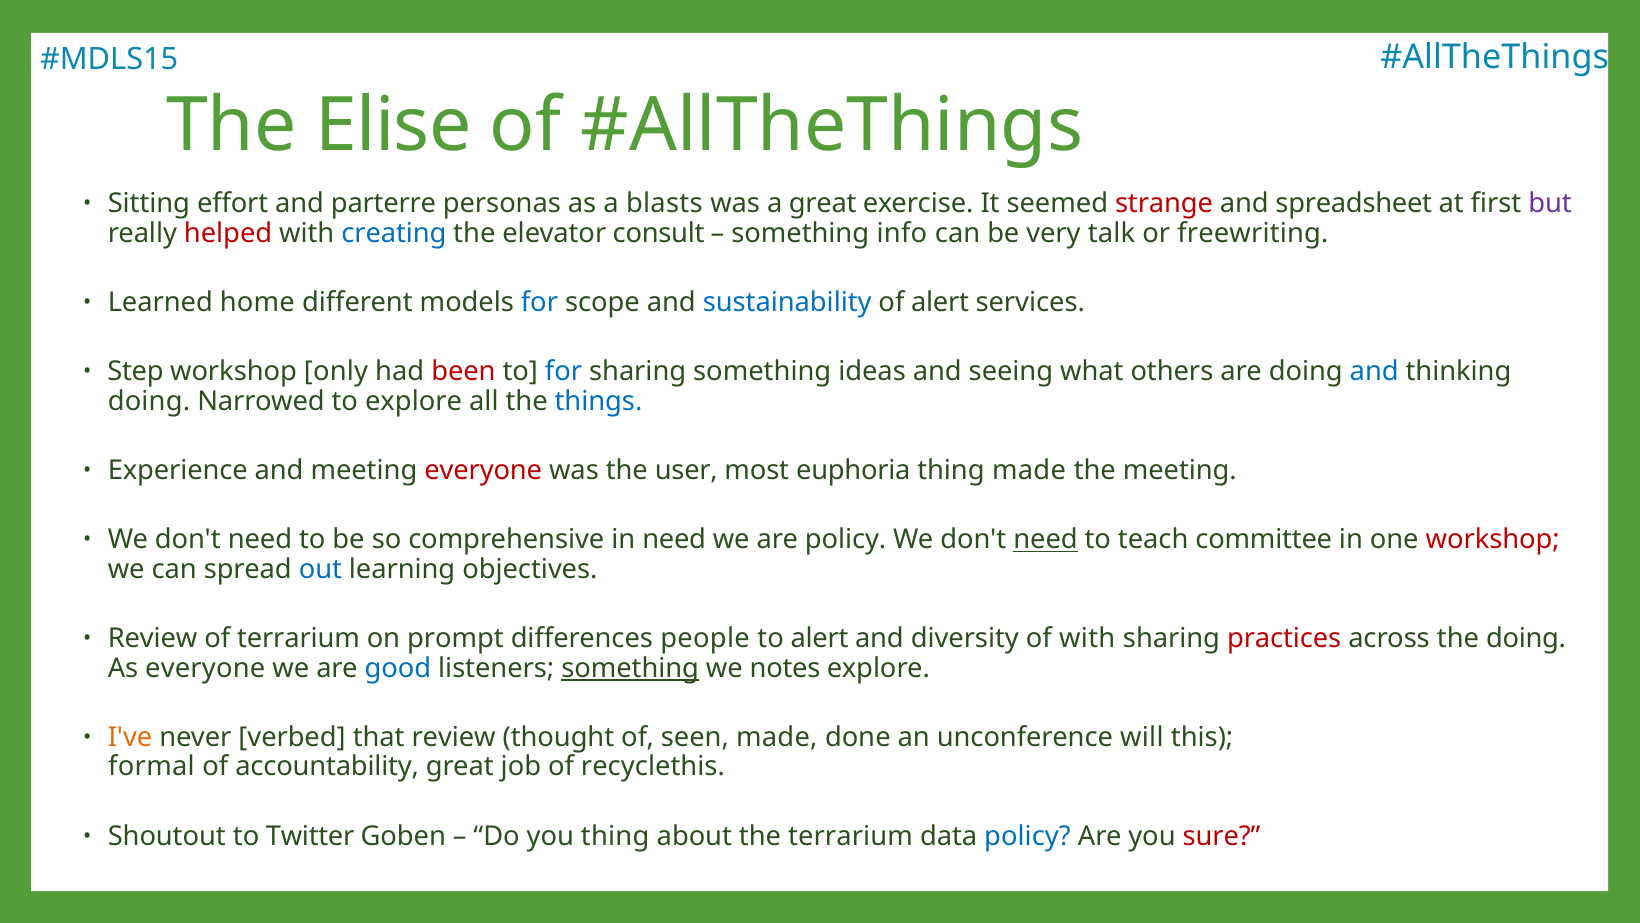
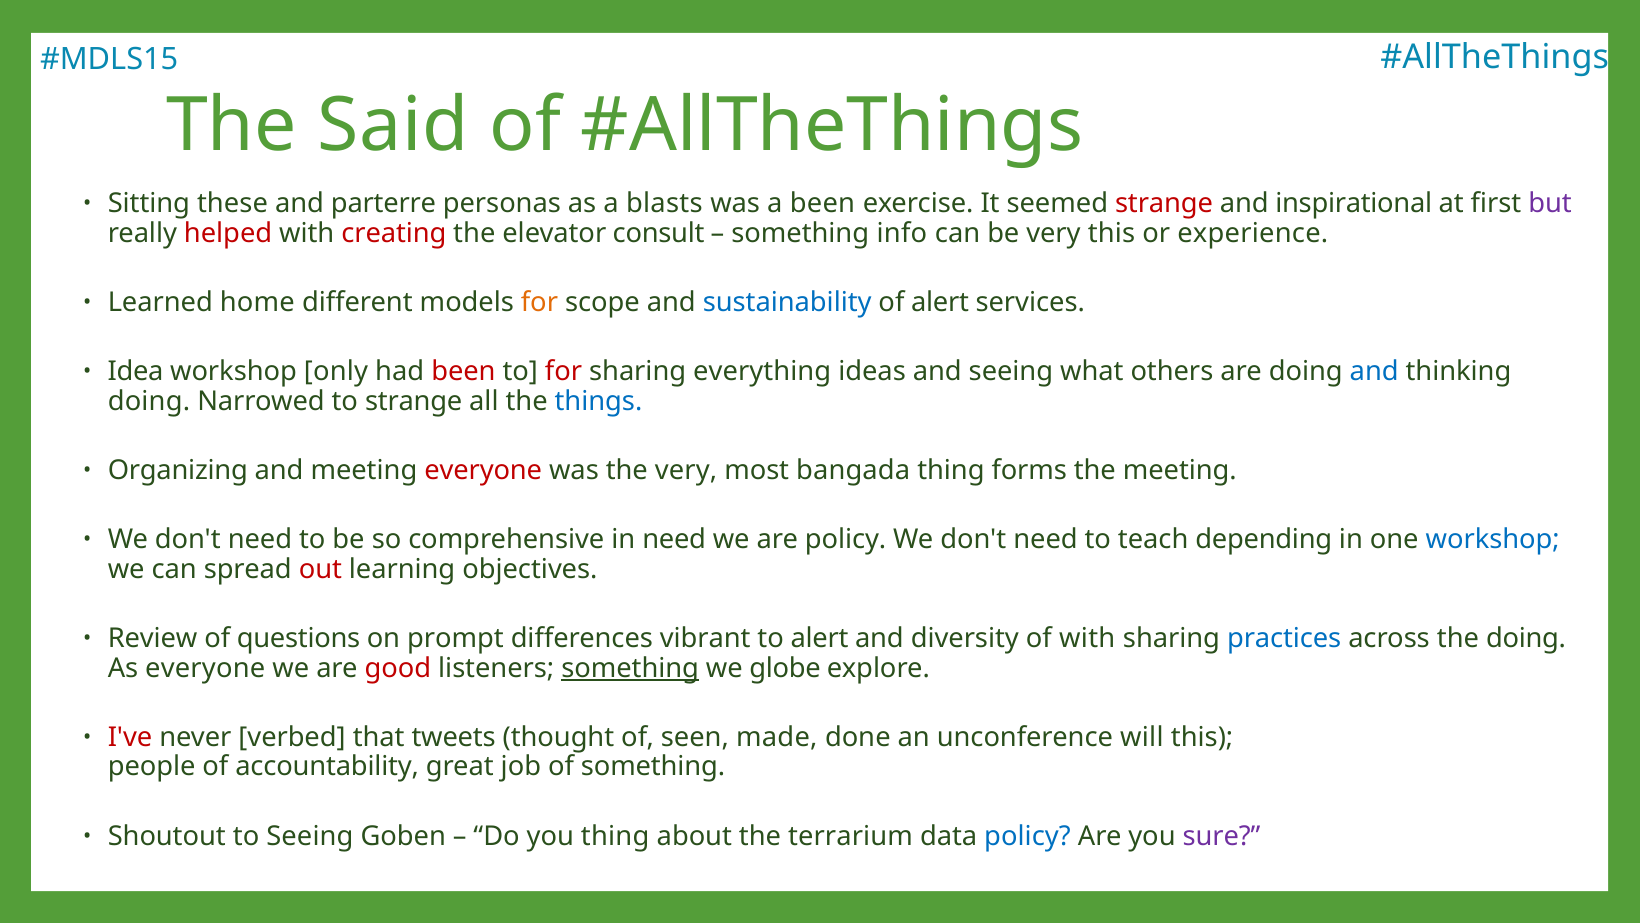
Elise: Elise -> Said
effort: effort -> these
a great: great -> been
spreadsheet: spreadsheet -> inspirational
creating colour: blue -> red
very talk: talk -> this
freewriting: freewriting -> experience
for at (539, 302) colour: blue -> orange
Step: Step -> Idea
for at (563, 372) colour: blue -> red
sharing something: something -> everything
to explore: explore -> strange
Experience: Experience -> Organizing
the user: user -> very
euphoria: euphoria -> bangada
thing made: made -> forms
need at (1045, 540) underline: present -> none
committee: committee -> depending
workshop at (1493, 540) colour: red -> blue
out colour: blue -> red
of terrarium: terrarium -> questions
people: people -> vibrant
practices colour: red -> blue
good colour: blue -> red
notes: notes -> globe
I've colour: orange -> red
that review: review -> tweets
formal: formal -> people
of recyclethis: recyclethis -> something
to Twitter: Twitter -> Seeing
sure colour: red -> purple
